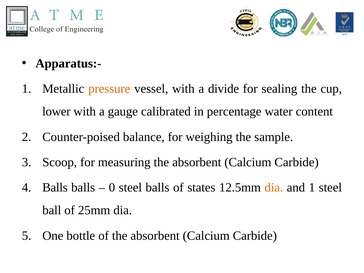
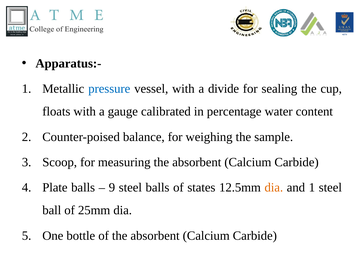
pressure colour: orange -> blue
lower: lower -> floats
Balls at (55, 188): Balls -> Plate
0: 0 -> 9
